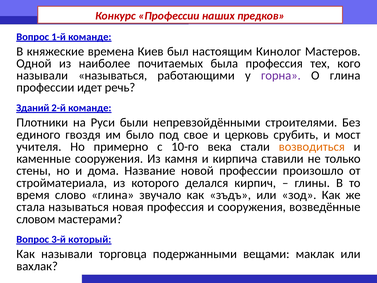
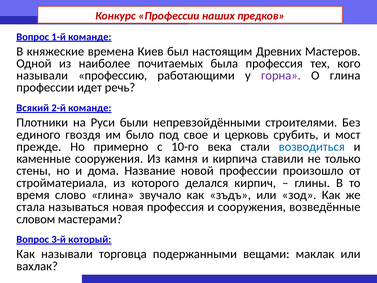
Кинолог: Кинолог -> Древних
называли называться: называться -> профессию
Зданий: Зданий -> Всякий
учителя: учителя -> прежде
возводиться colour: orange -> blue
